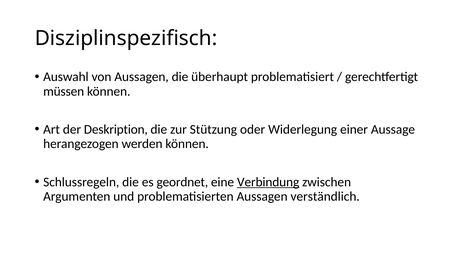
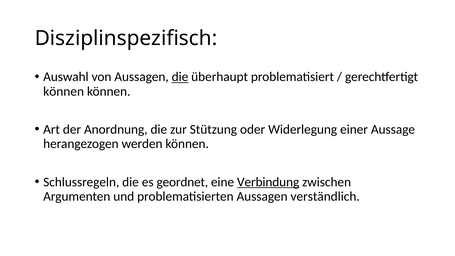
die at (180, 77) underline: none -> present
müssen at (64, 91): müssen -> können
Deskription: Deskription -> Anordnung
